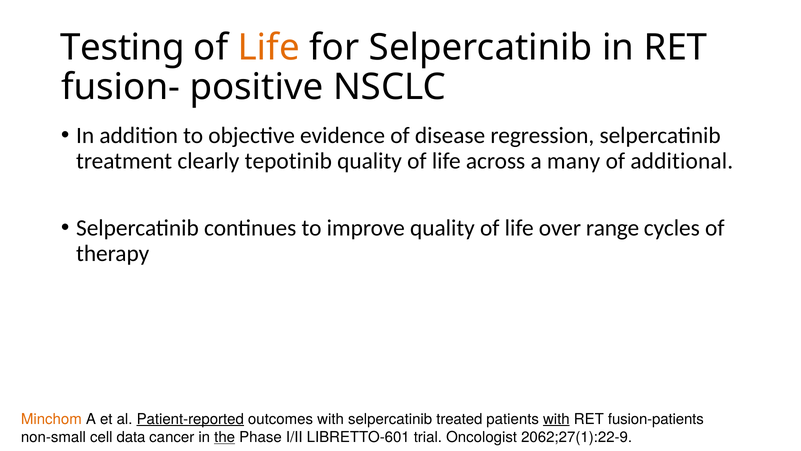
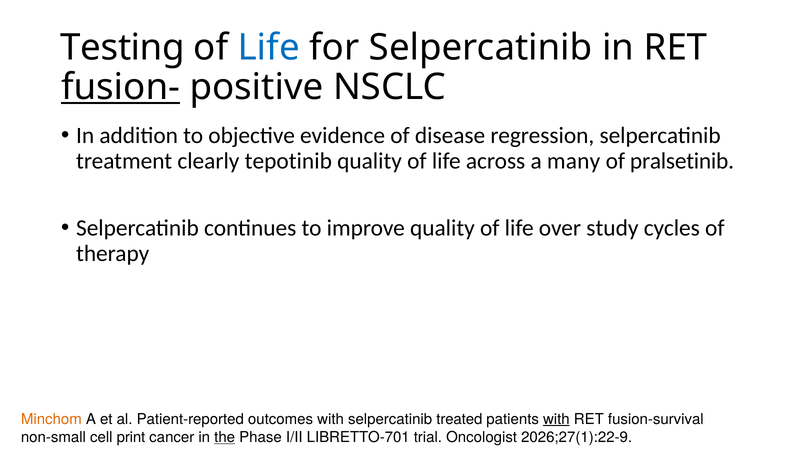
Life at (269, 47) colour: orange -> blue
fusion- underline: none -> present
additional: additional -> pralsetinib
range: range -> study
Patient-reported underline: present -> none
fusion-patients: fusion-patients -> fusion-survival
data: data -> print
LIBRETTO-601: LIBRETTO-601 -> LIBRETTO-701
2062;27(1):22-9: 2062;27(1):22-9 -> 2026;27(1):22-9
